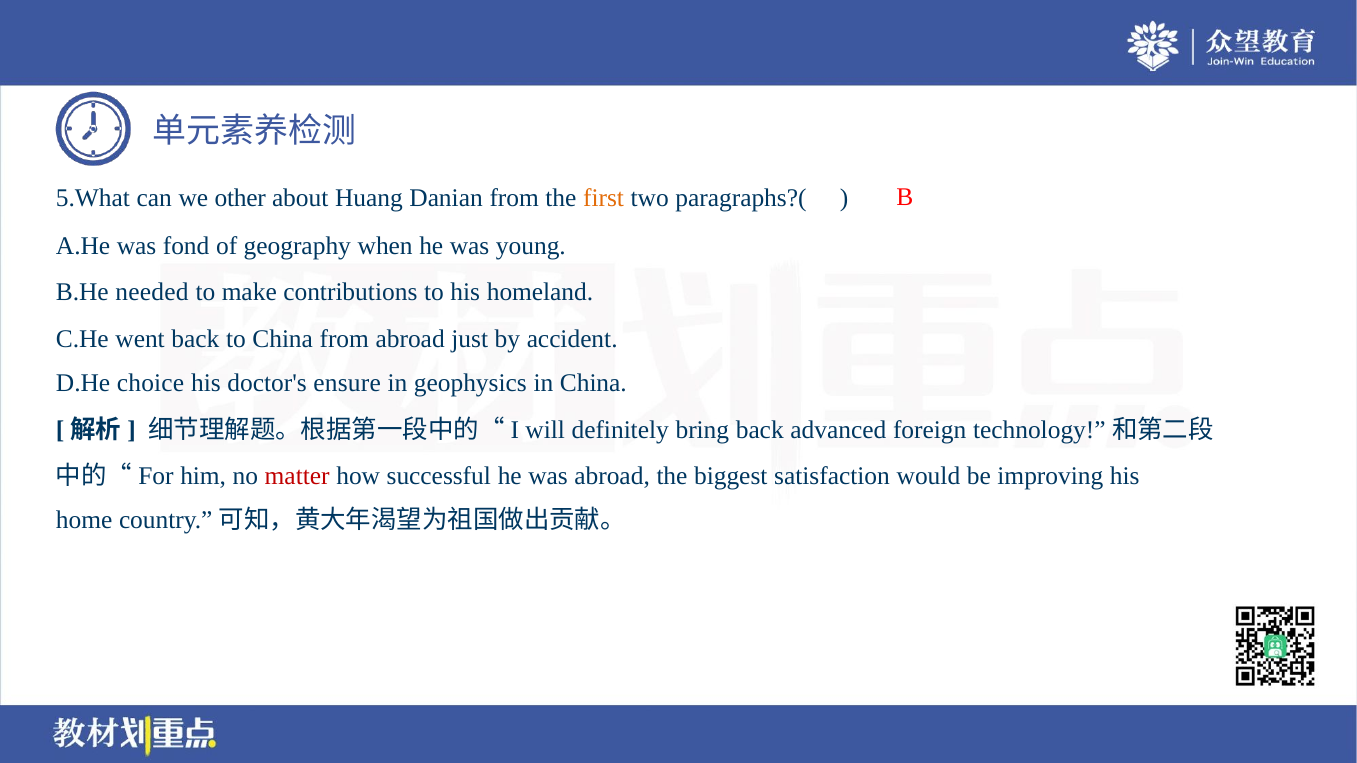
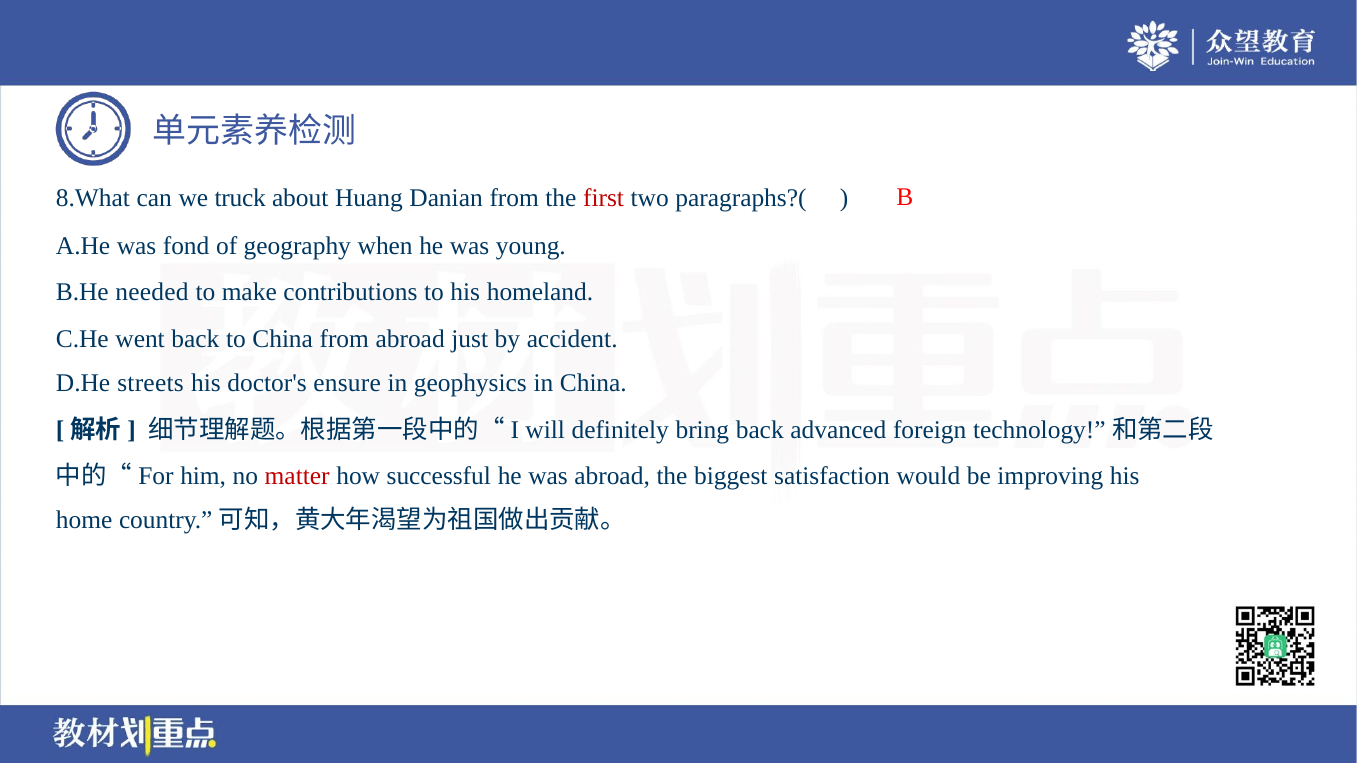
5.What: 5.What -> 8.What
other: other -> truck
first colour: orange -> red
choice: choice -> streets
